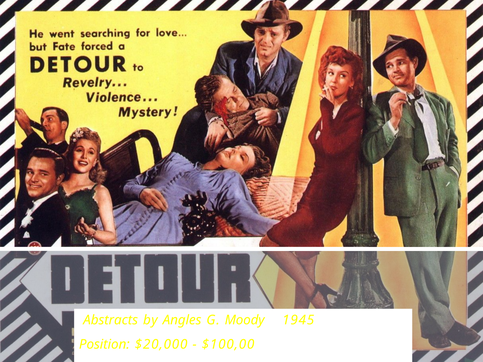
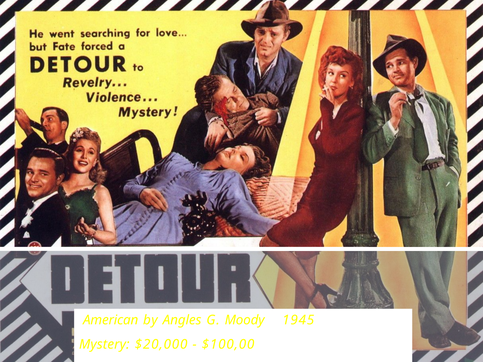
Abstracts: Abstracts -> American
Position: Position -> Mystery
